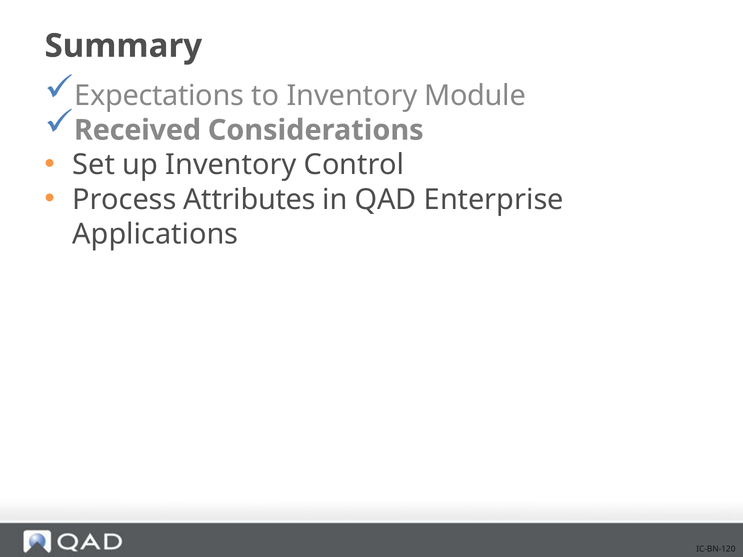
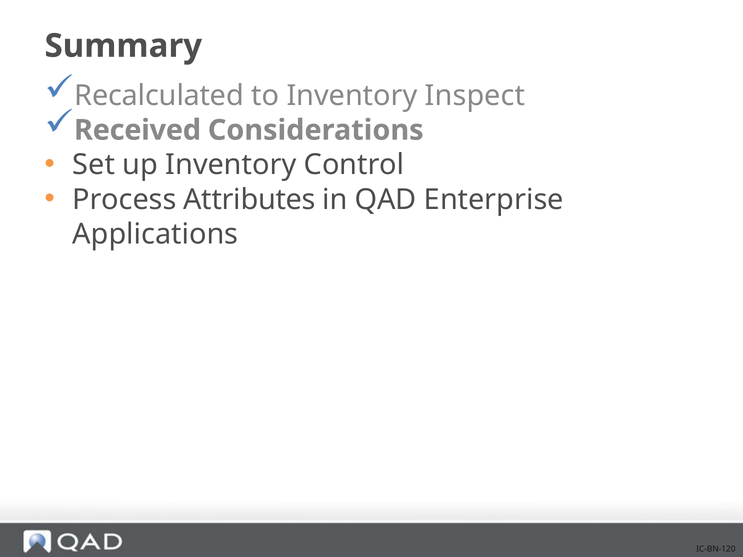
Expectations: Expectations -> Recalculated
Module: Module -> Inspect
